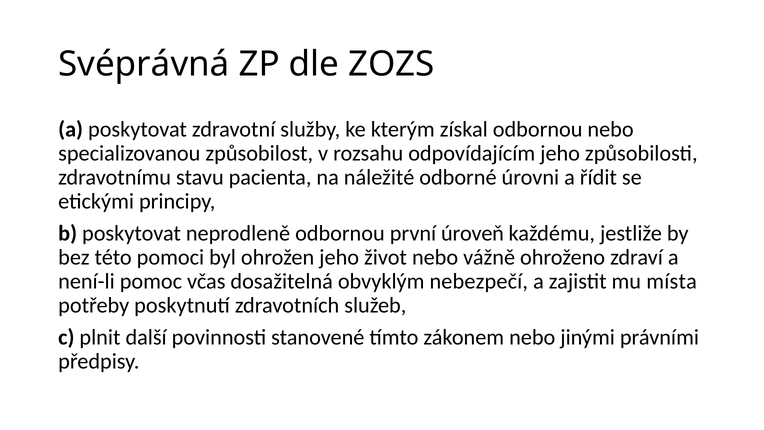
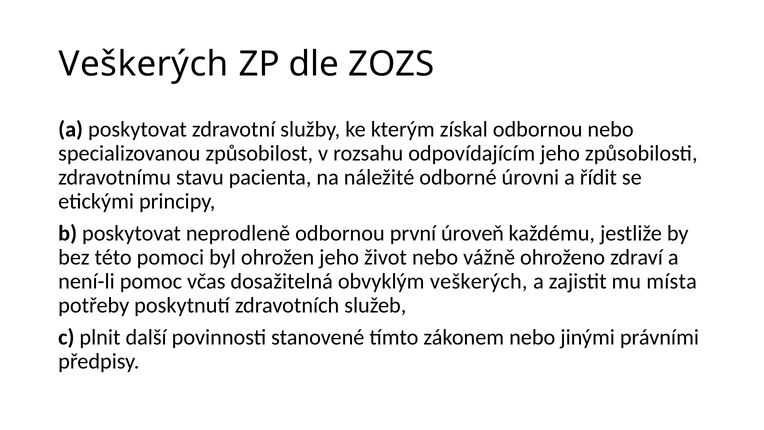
Svéprávná at (144, 64): Svéprávná -> Veškerých
obvyklým nebezpečí: nebezpečí -> veškerých
